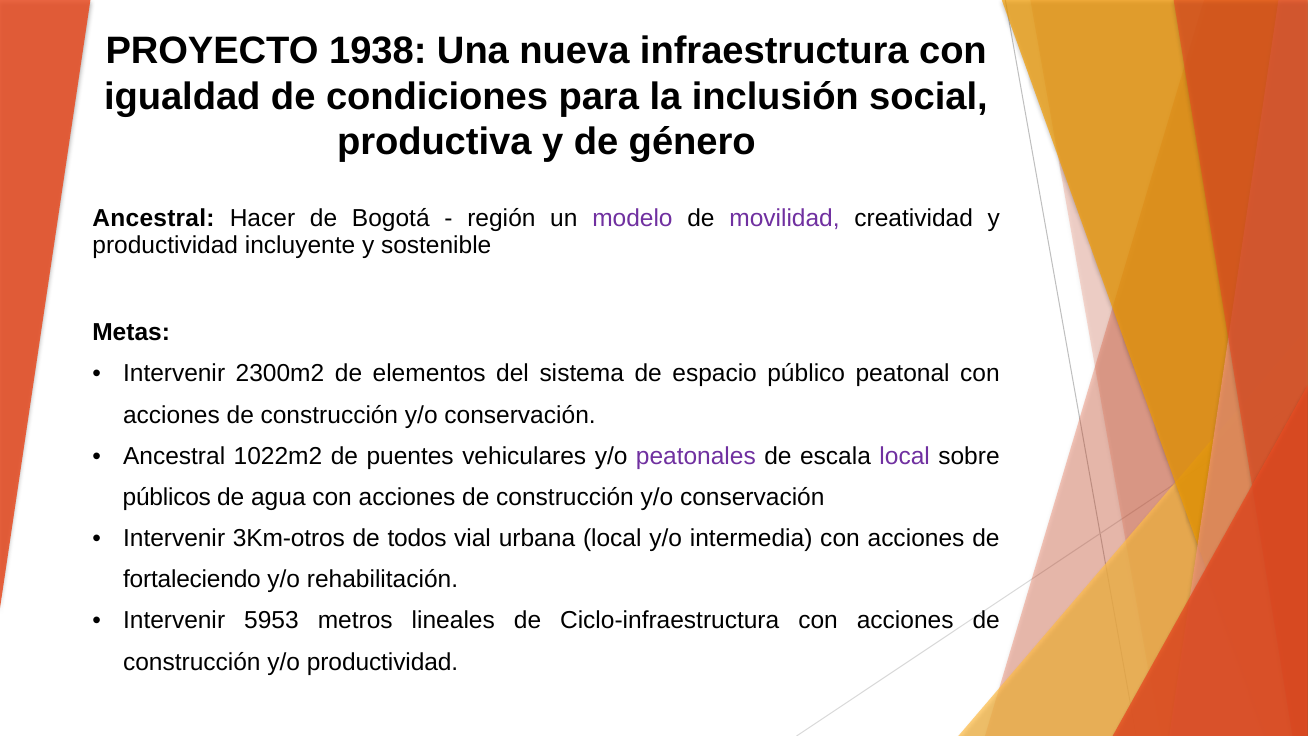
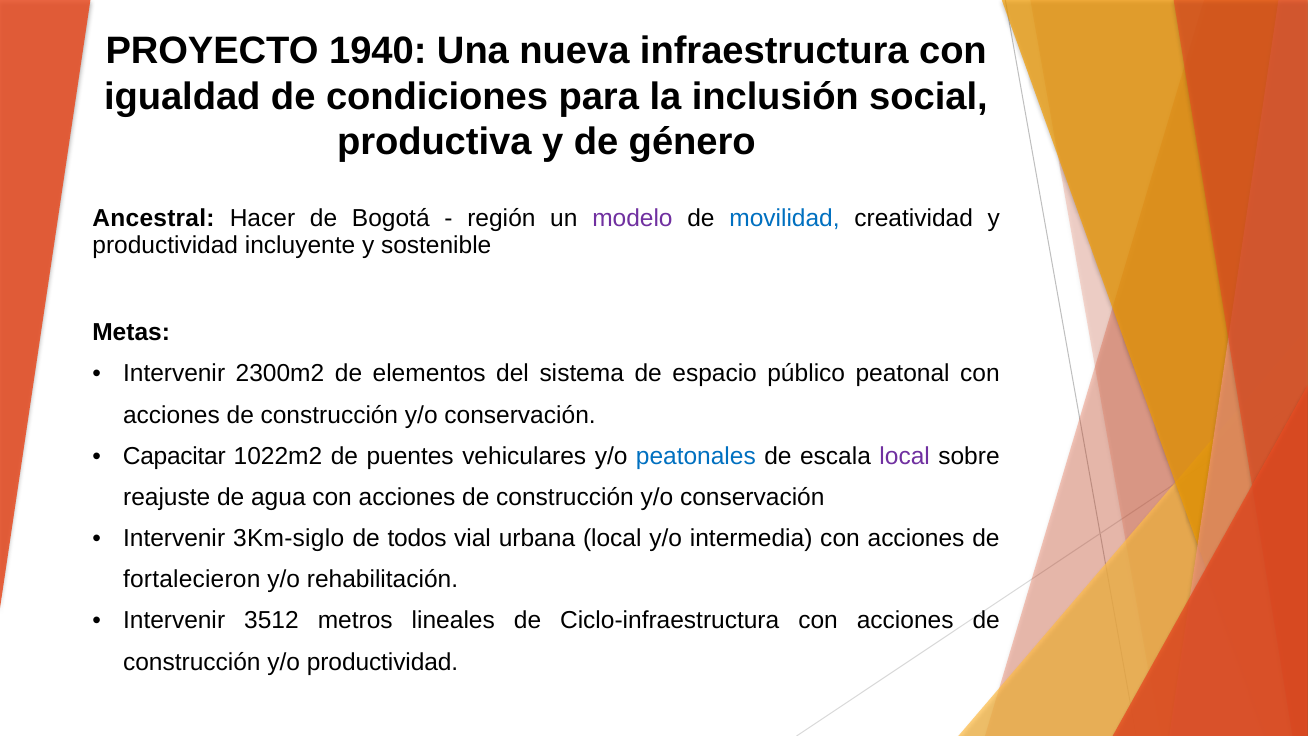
1938: 1938 -> 1940
movilidad colour: purple -> blue
Ancestral at (174, 456): Ancestral -> Capacitar
peatonales colour: purple -> blue
públicos: públicos -> reajuste
3Km-otros: 3Km-otros -> 3Km-siglo
fortaleciendo: fortaleciendo -> fortalecieron
5953: 5953 -> 3512
